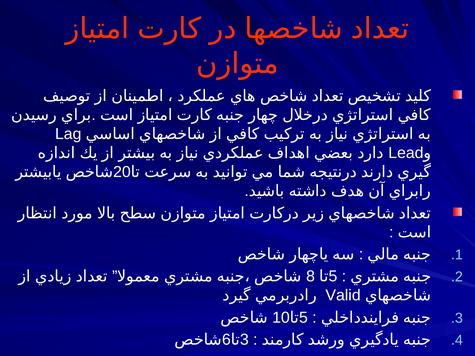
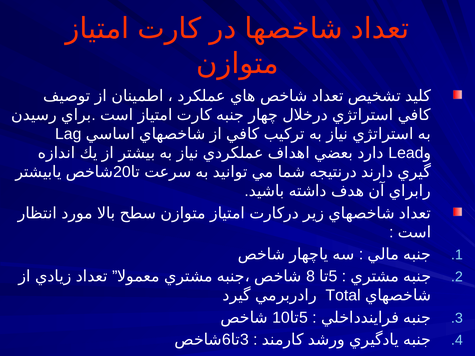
Valid: Valid -> Total
